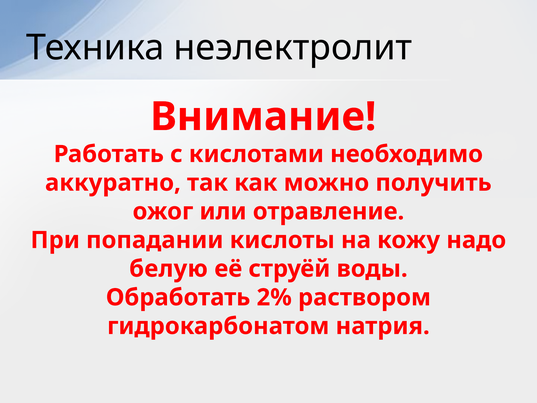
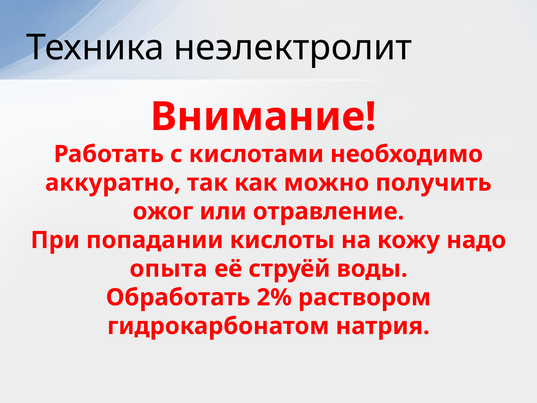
белую: белую -> опыта
